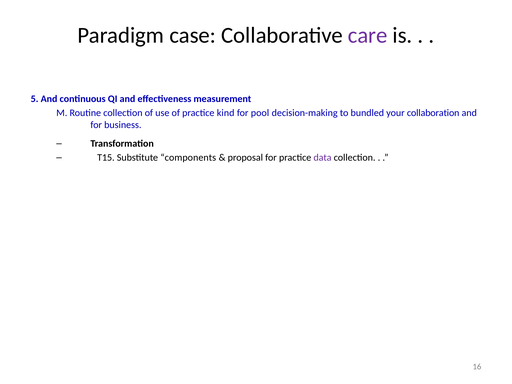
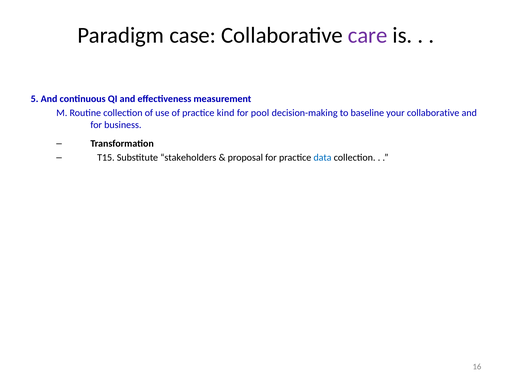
bundled: bundled -> baseline
your collaboration: collaboration -> collaborative
components: components -> stakeholders
data colour: purple -> blue
